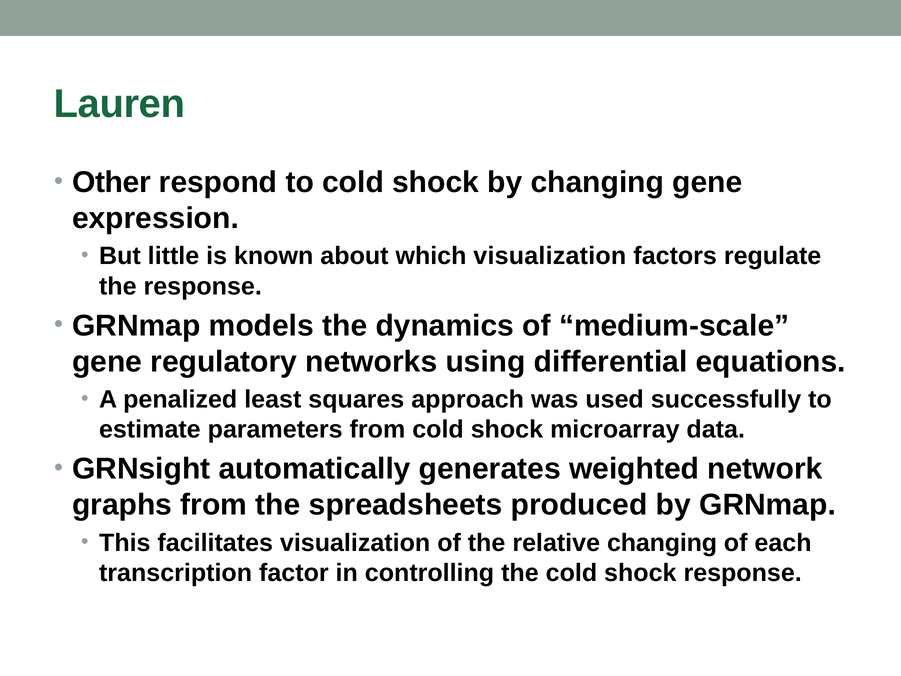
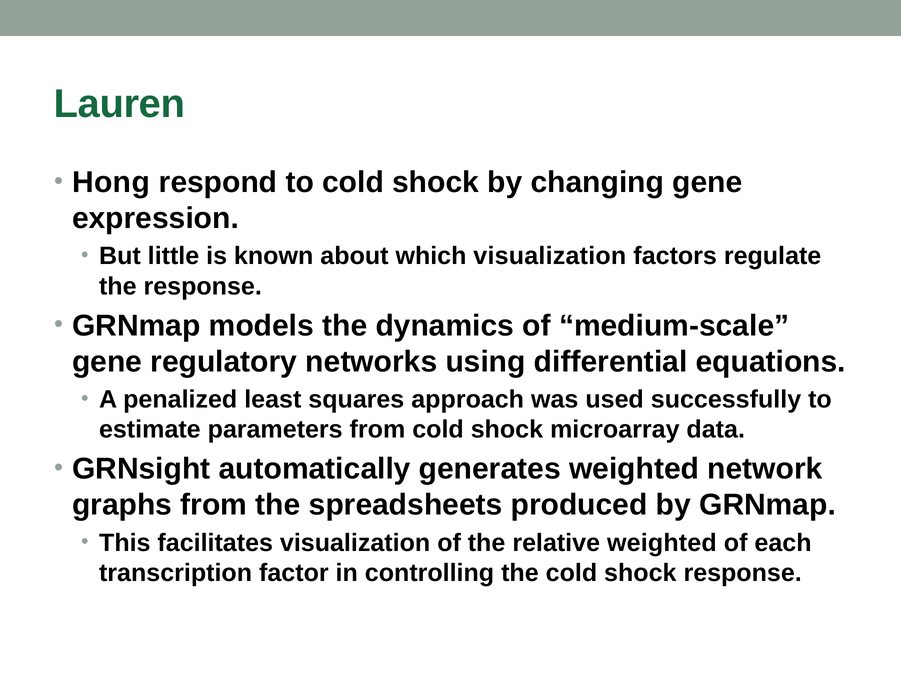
Other: Other -> Hong
relative changing: changing -> weighted
